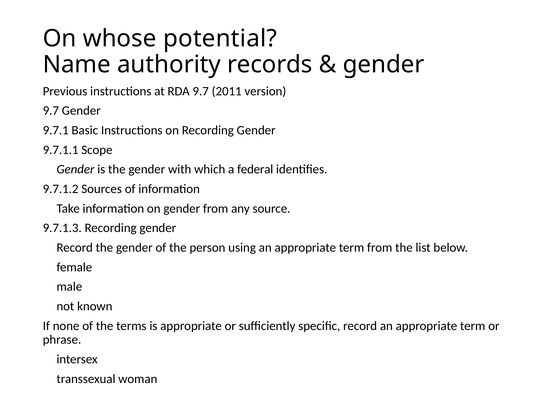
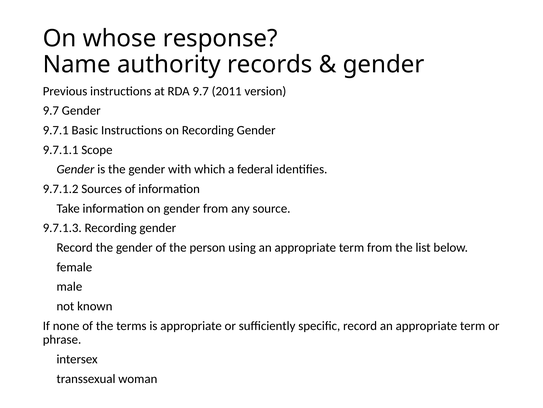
potential: potential -> response
